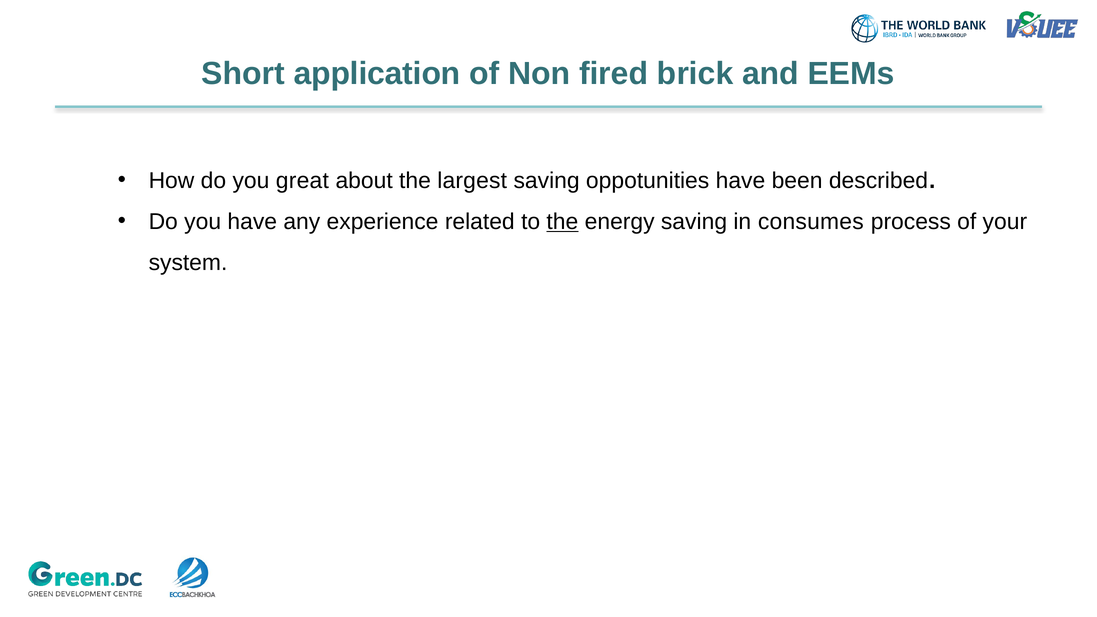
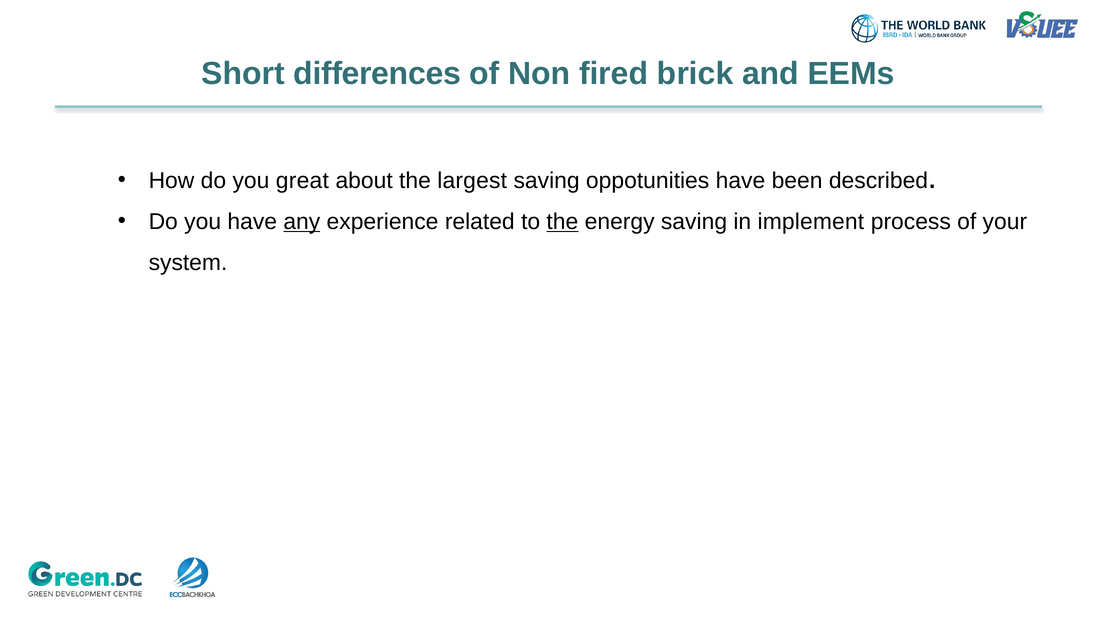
application: application -> differences
any underline: none -> present
consumes: consumes -> implement
